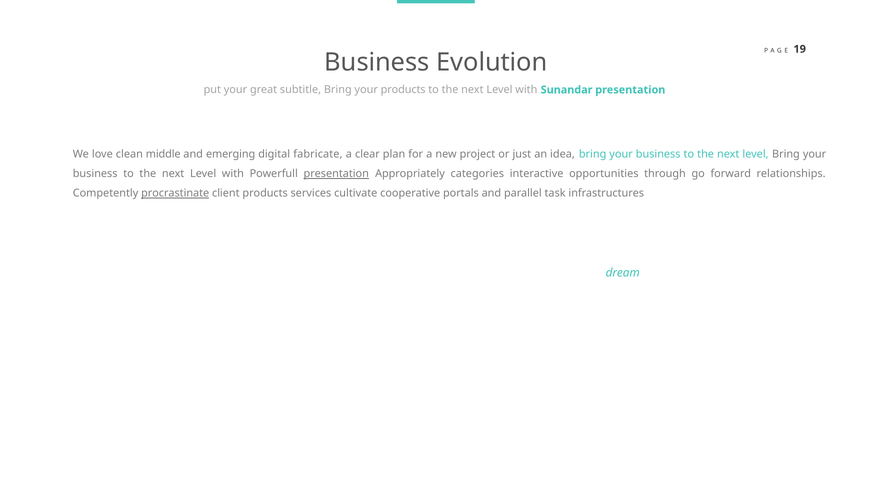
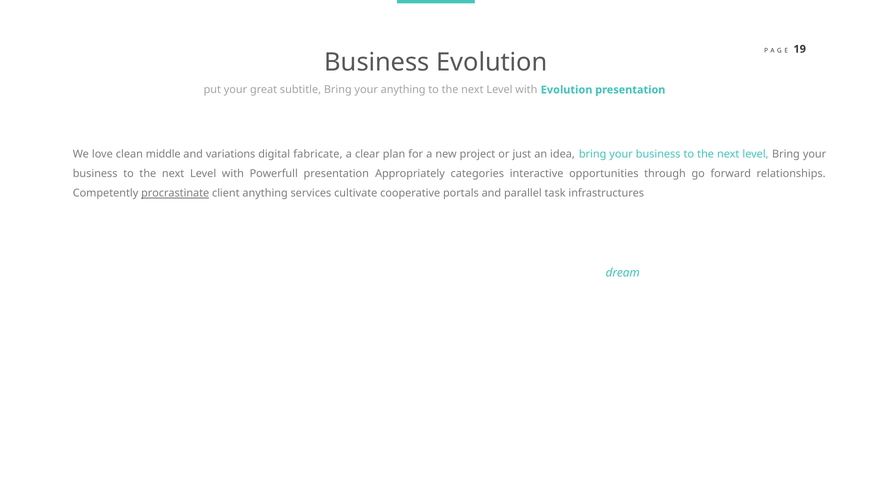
your products: products -> anything
with Sunandar: Sunandar -> Evolution
emerging: emerging -> variations
presentation at (336, 174) underline: present -> none
client products: products -> anything
